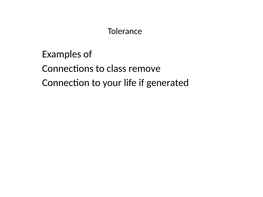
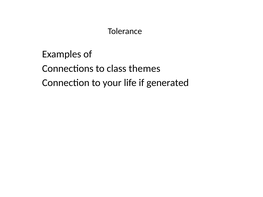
remove: remove -> themes
